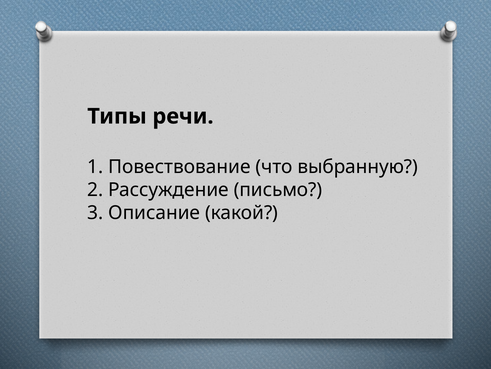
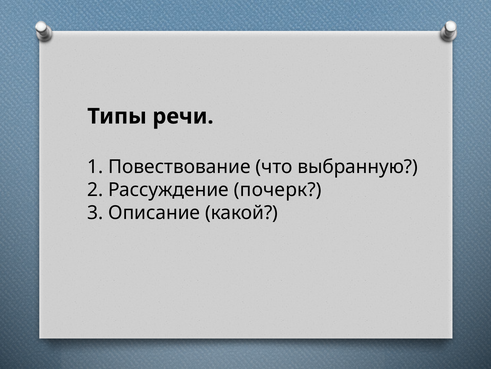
письмо: письмо -> почерк
